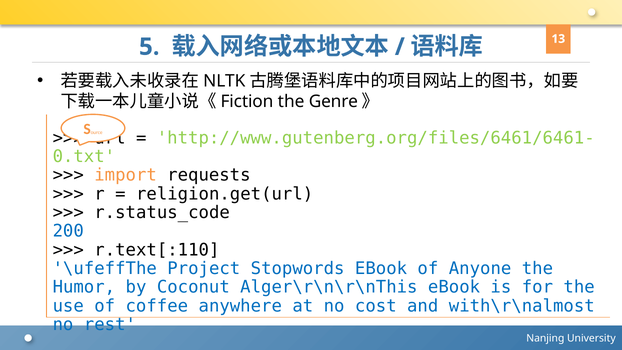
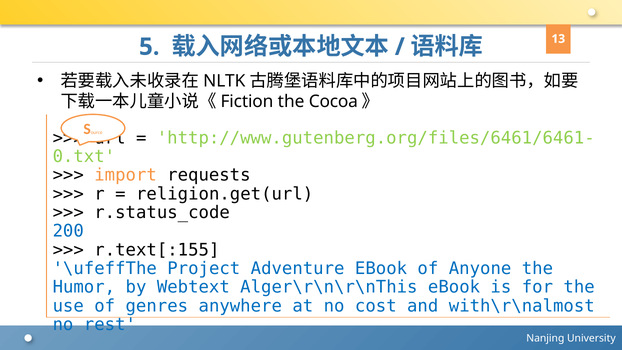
Genre: Genre -> Cocoa
r.text[:110: r.text[:110 -> r.text[:155
Stopwords: Stopwords -> Adventure
Coconut: Coconut -> Webtext
coffee: coffee -> genres
